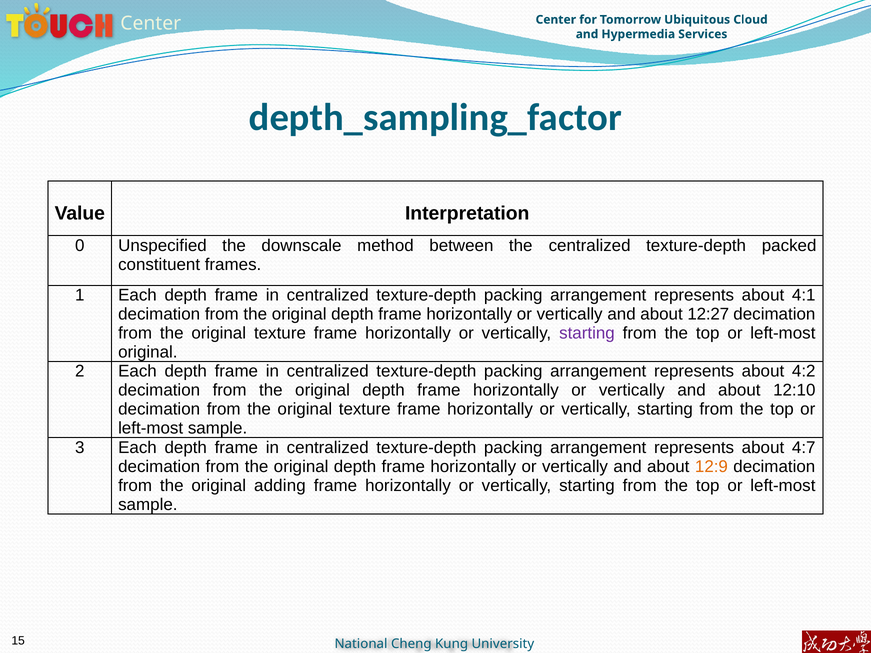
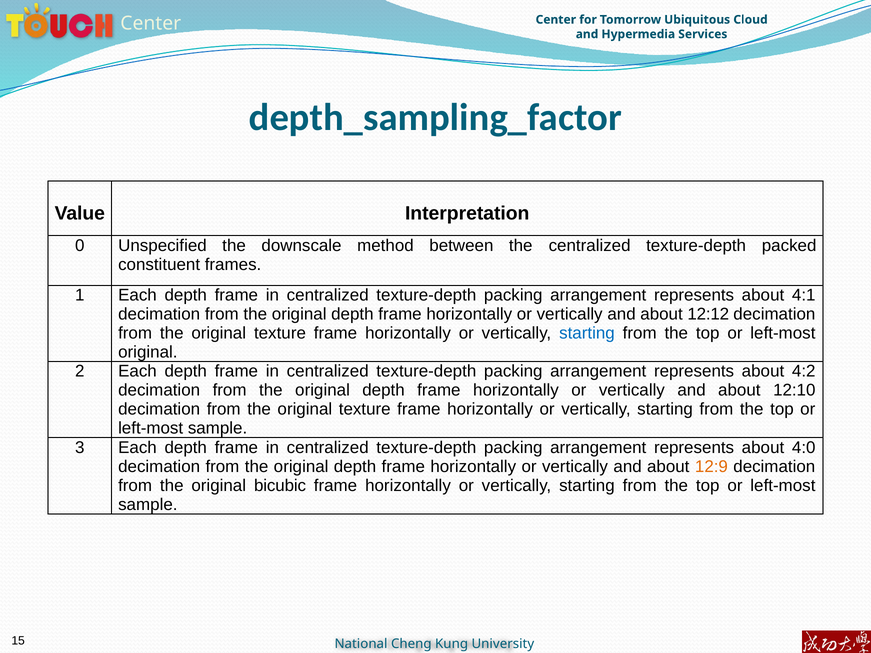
12:27: 12:27 -> 12:12
starting at (587, 333) colour: purple -> blue
4:7: 4:7 -> 4:0
adding: adding -> bicubic
